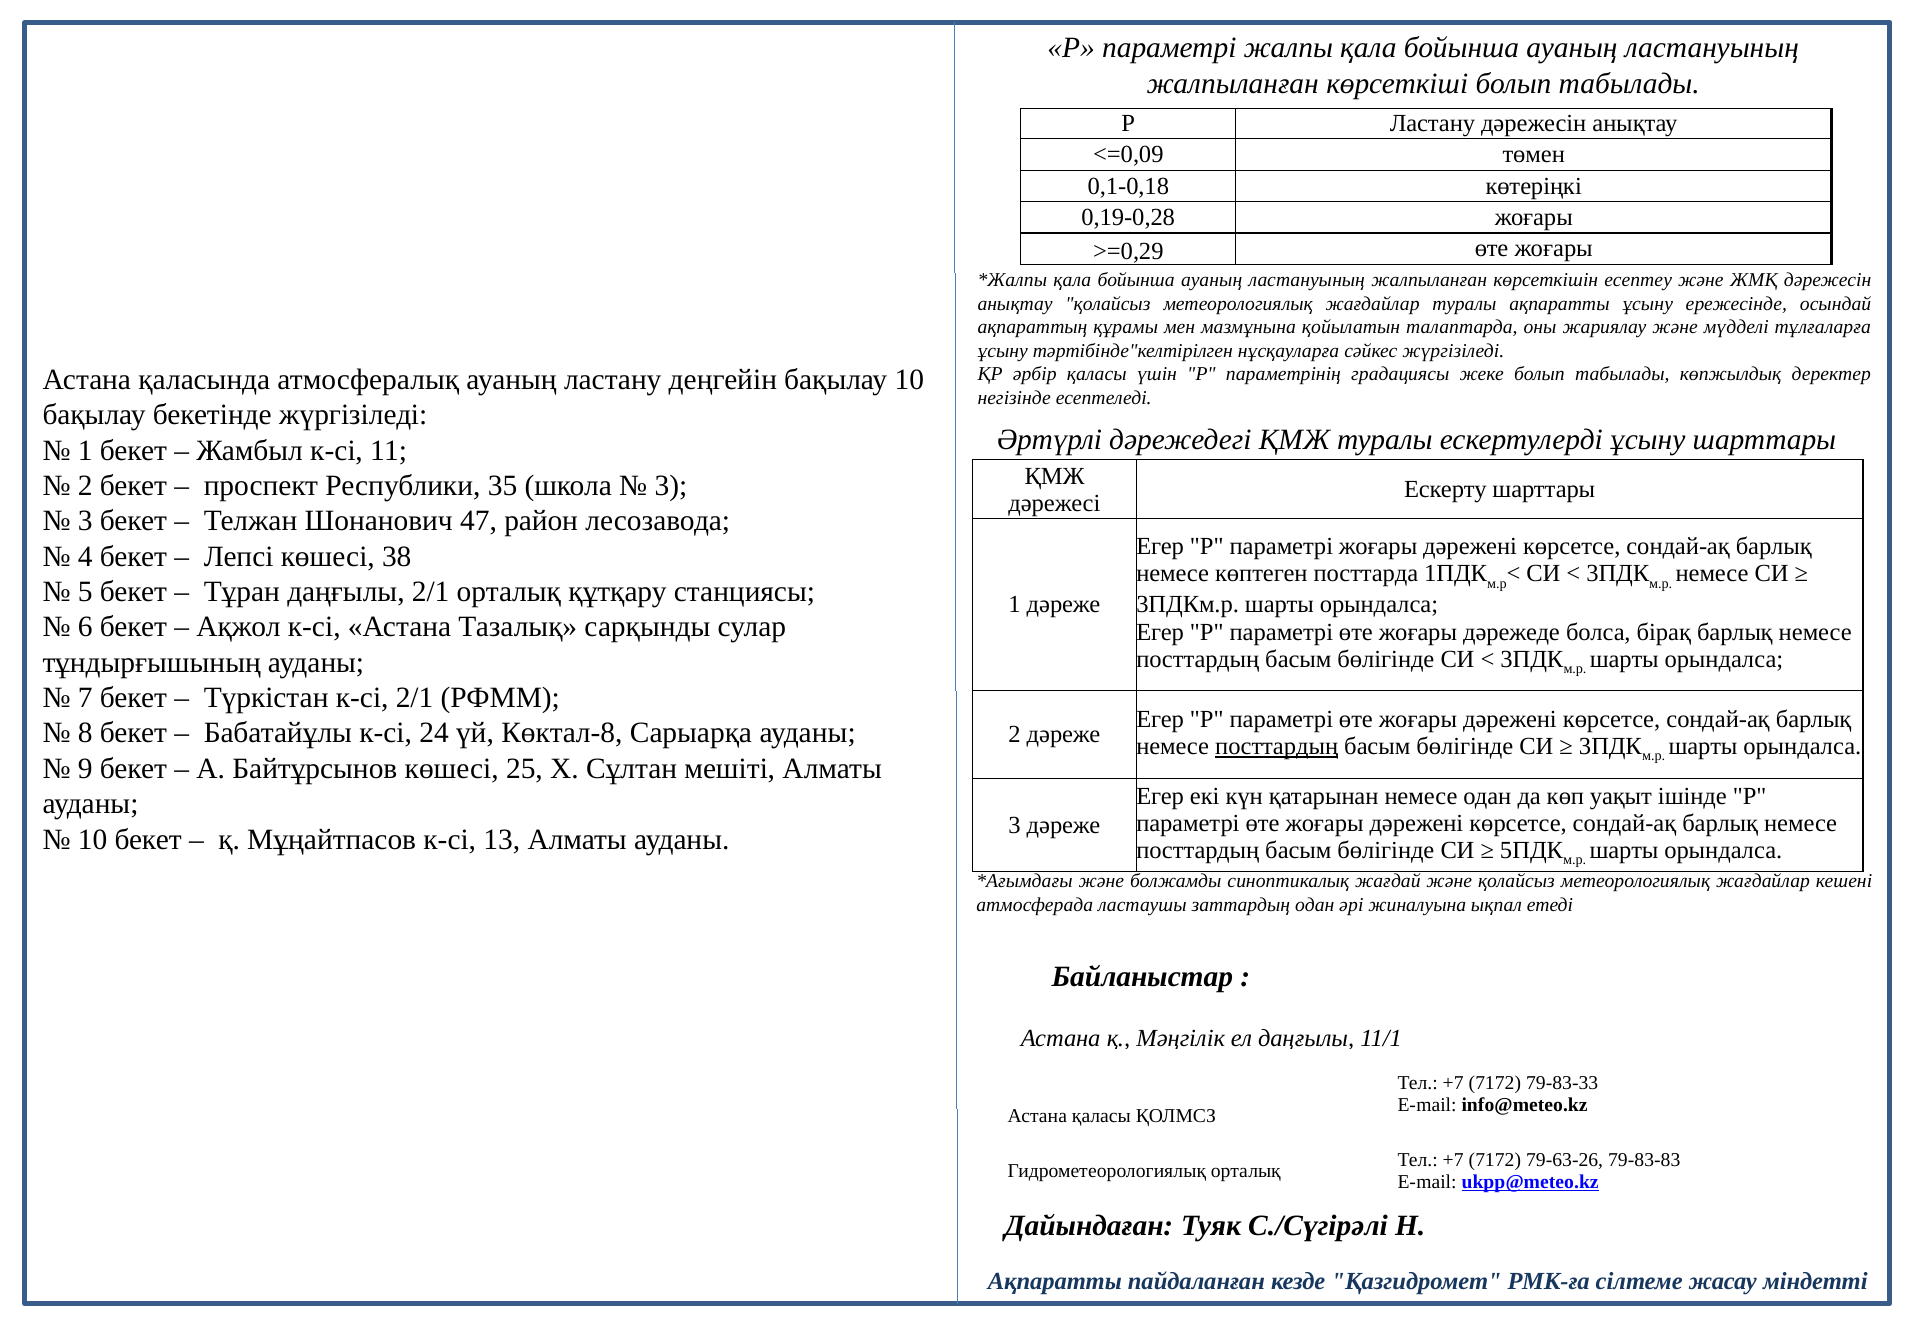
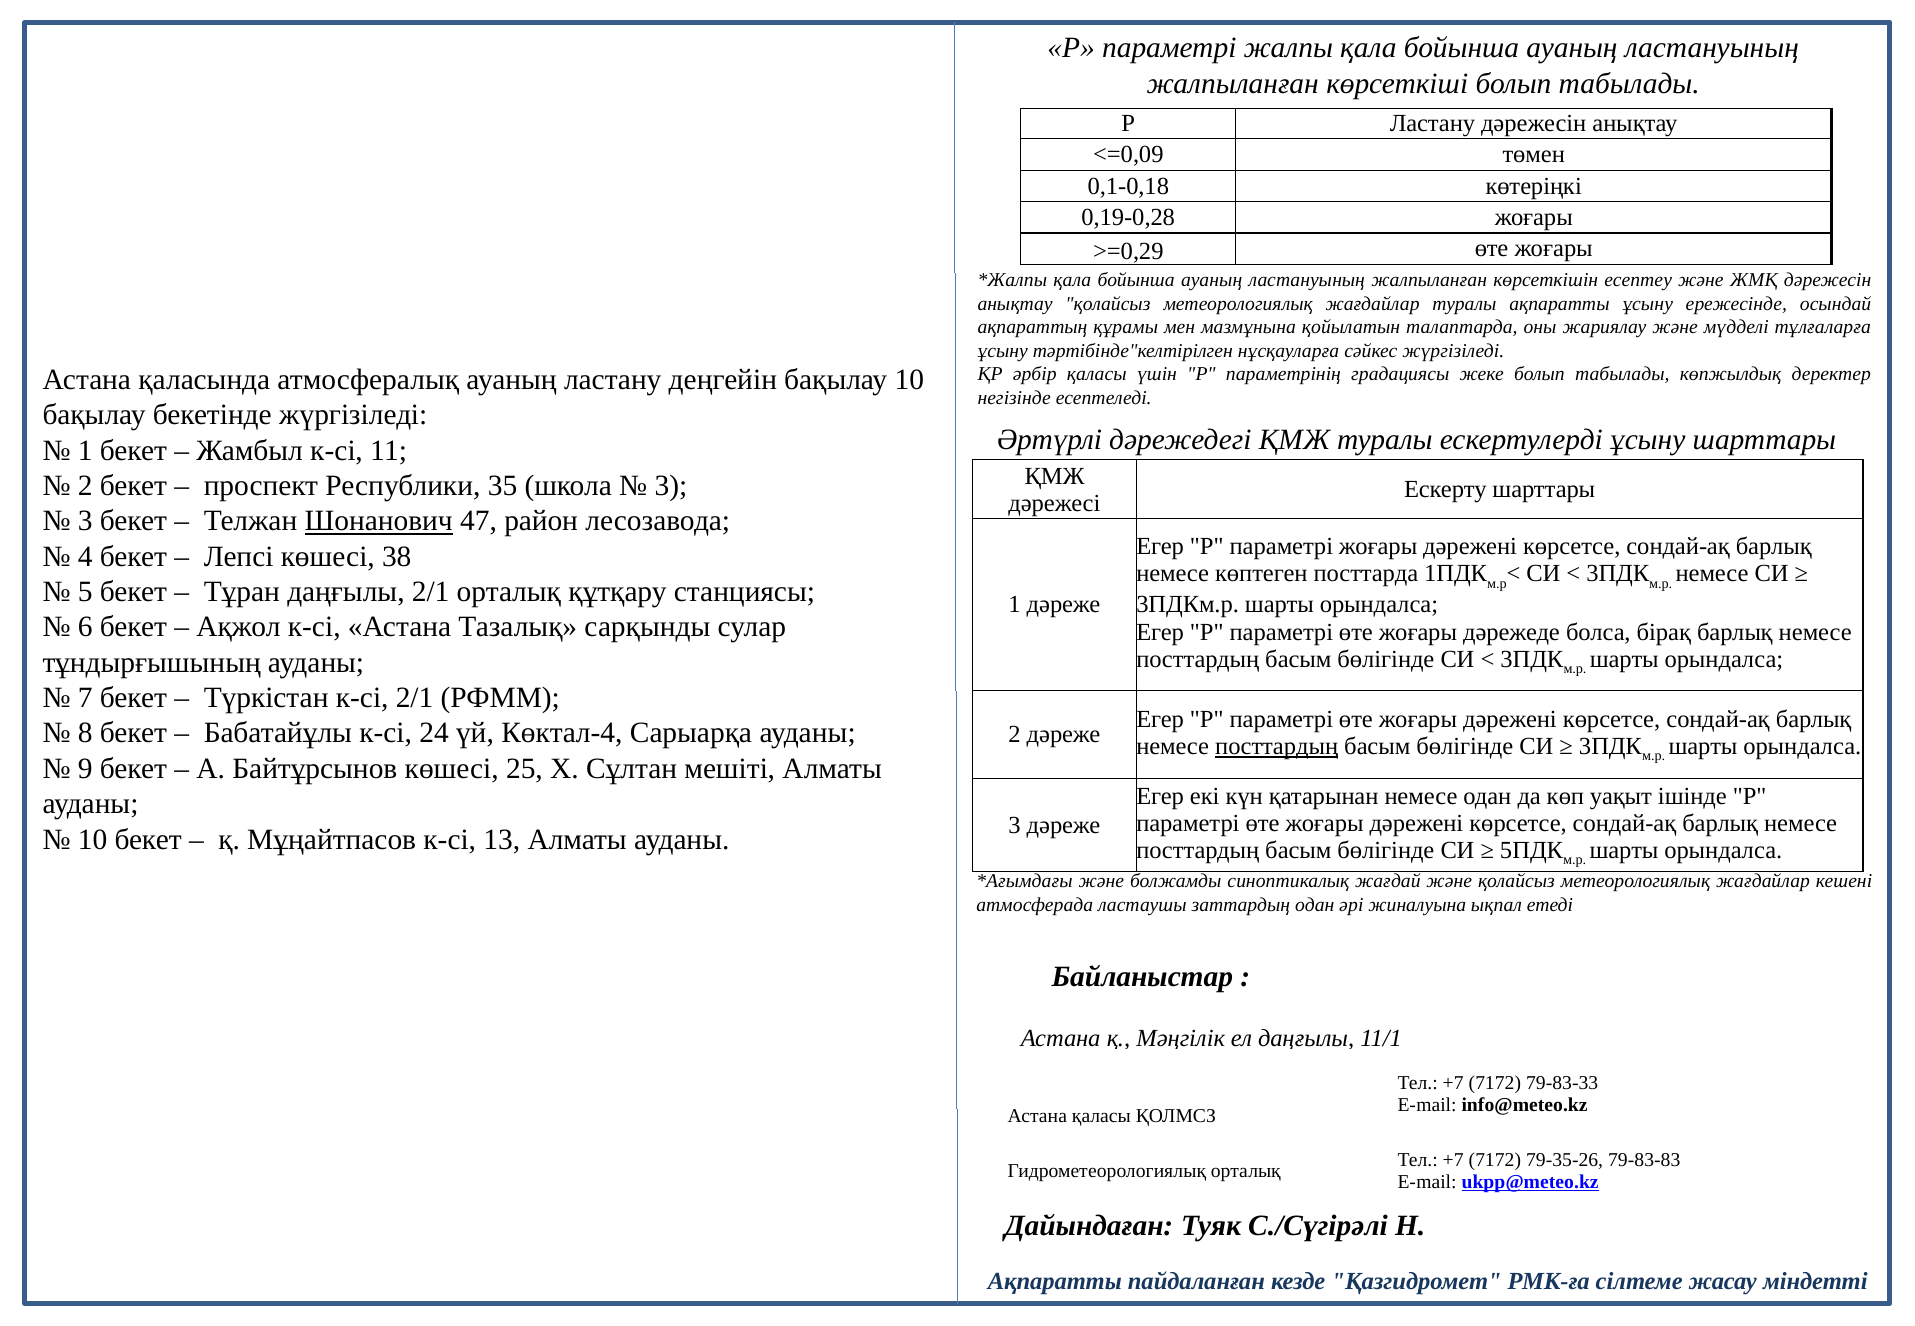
Шонанович underline: none -> present
Көктал-8: Көктал-8 -> Көктал-4
79-63-26: 79-63-26 -> 79-35-26
